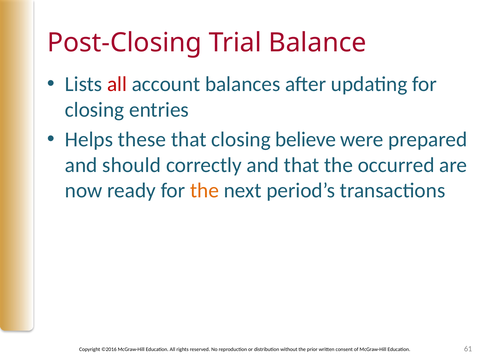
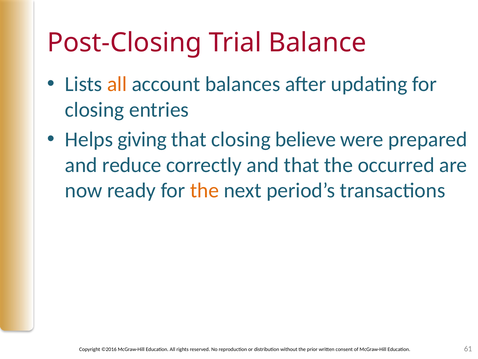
all at (117, 84) colour: red -> orange
these: these -> giving
should: should -> reduce
